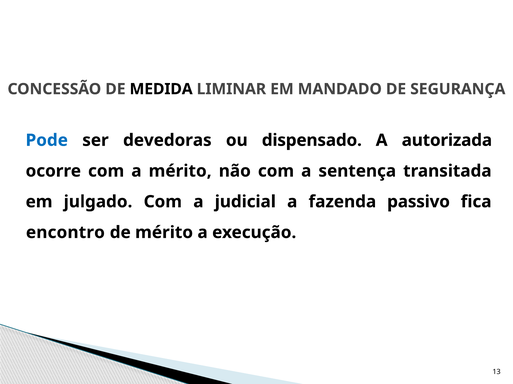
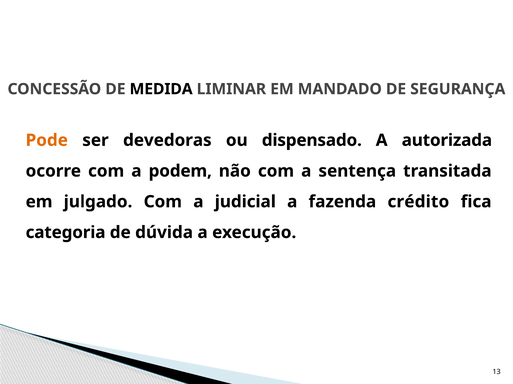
Pode colour: blue -> orange
a mérito: mérito -> podem
passivo: passivo -> crédito
encontro: encontro -> categoria
de mérito: mérito -> dúvida
